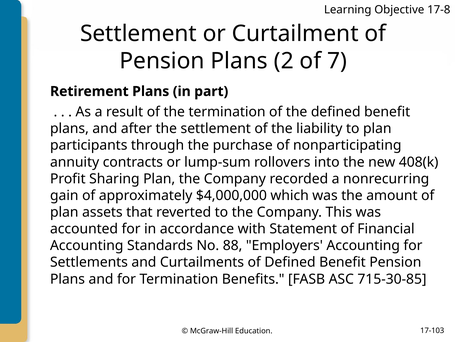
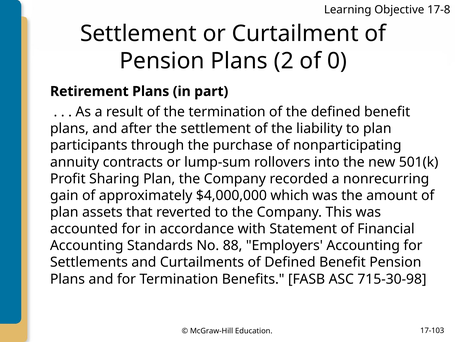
7: 7 -> 0
408(k: 408(k -> 501(k
715-30-85: 715-30-85 -> 715-30-98
